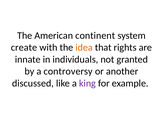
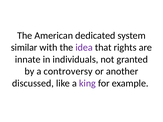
continent: continent -> dedicated
create: create -> similar
idea colour: orange -> purple
